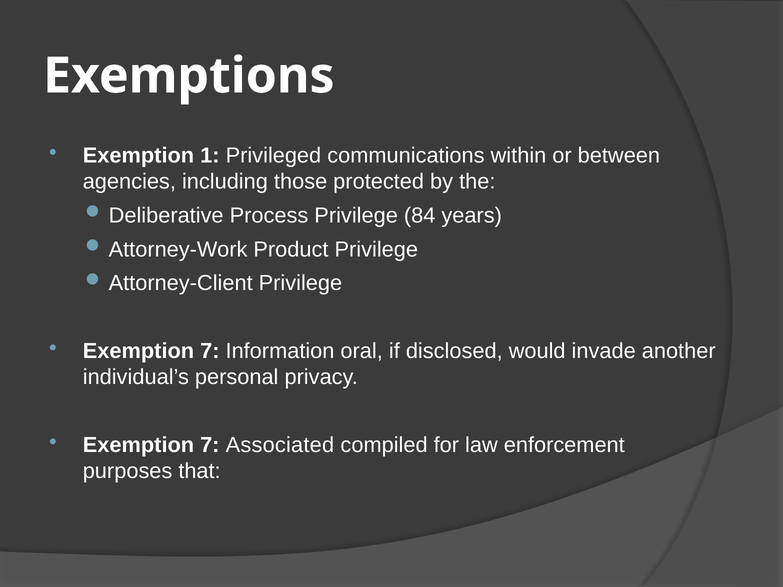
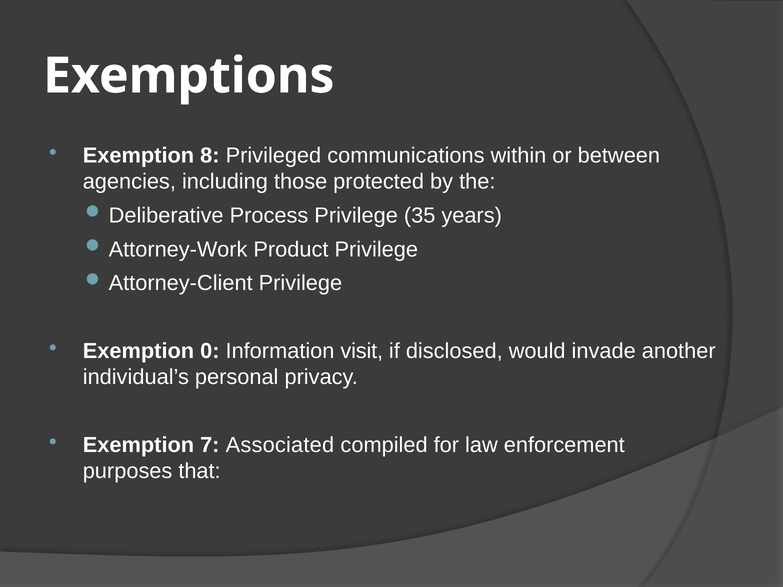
1: 1 -> 8
84: 84 -> 35
7 at (210, 351): 7 -> 0
oral: oral -> visit
